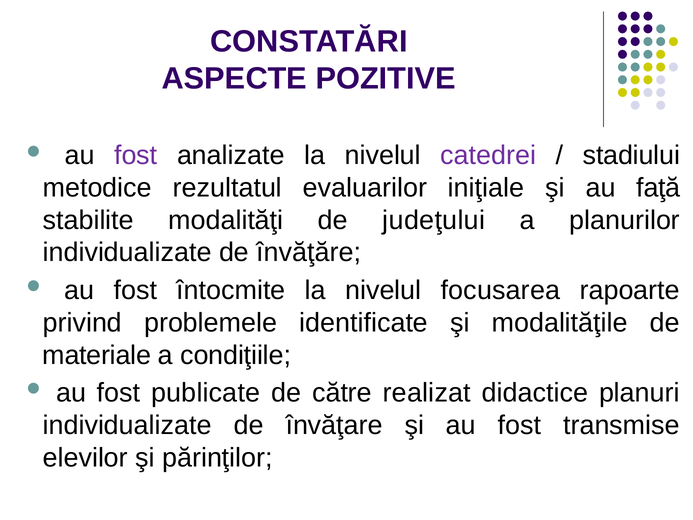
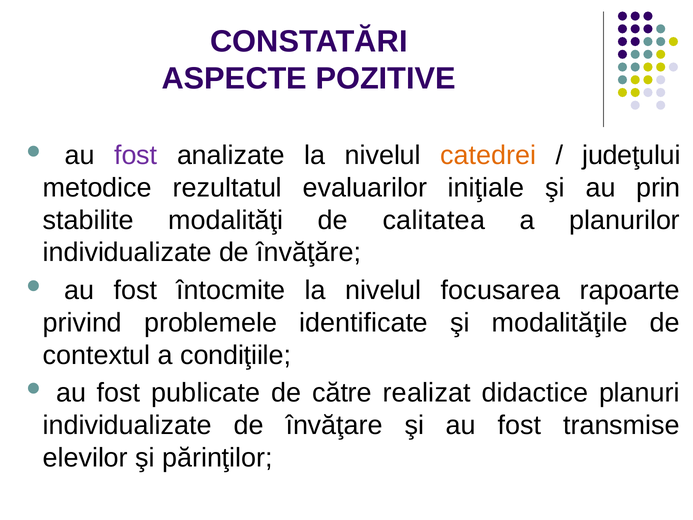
catedrei colour: purple -> orange
stadiului: stadiului -> judeţului
faţă: faţă -> prin
judeţului: judeţului -> calitatea
materiale: materiale -> contextul
